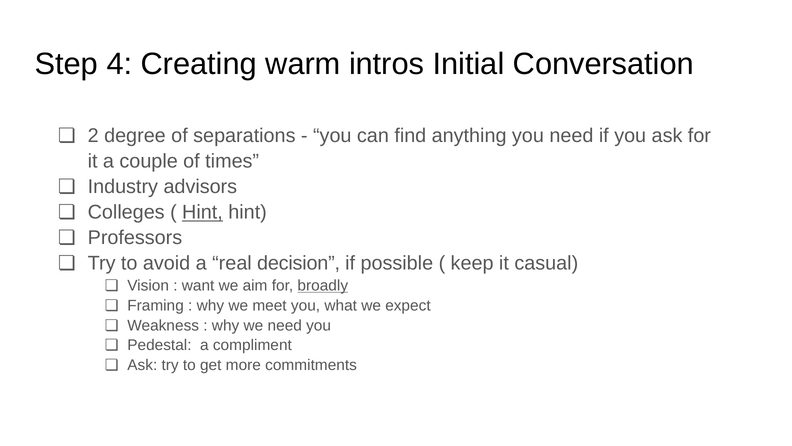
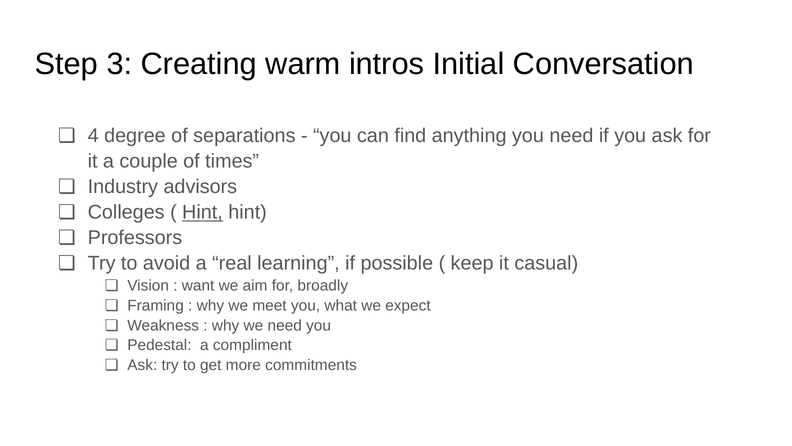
4: 4 -> 3
2: 2 -> 4
decision: decision -> learning
broadly underline: present -> none
